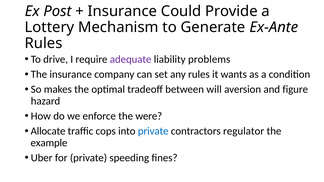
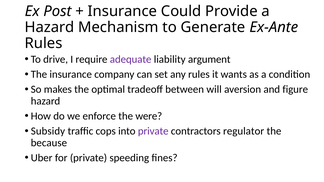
Lottery at (49, 27): Lottery -> Hazard
problems: problems -> argument
Allocate: Allocate -> Subsidy
private at (153, 131) colour: blue -> purple
example: example -> because
